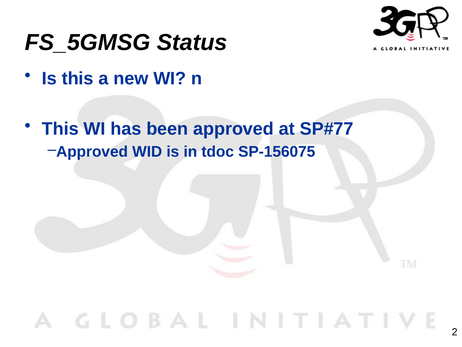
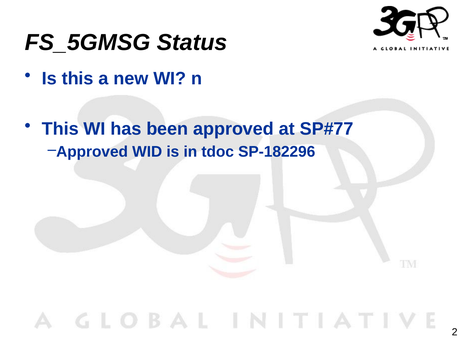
SP-156075: SP-156075 -> SP-182296
